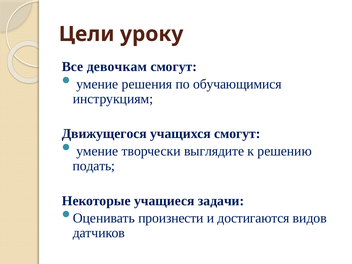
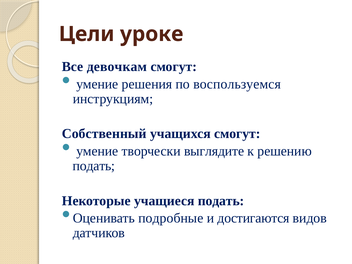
уроку: уроку -> уроке
обучающимися: обучающимися -> воспользуемся
Движущегося: Движущегося -> Собственный
учащиеся задачи: задачи -> подать
произнести: произнести -> подробные
